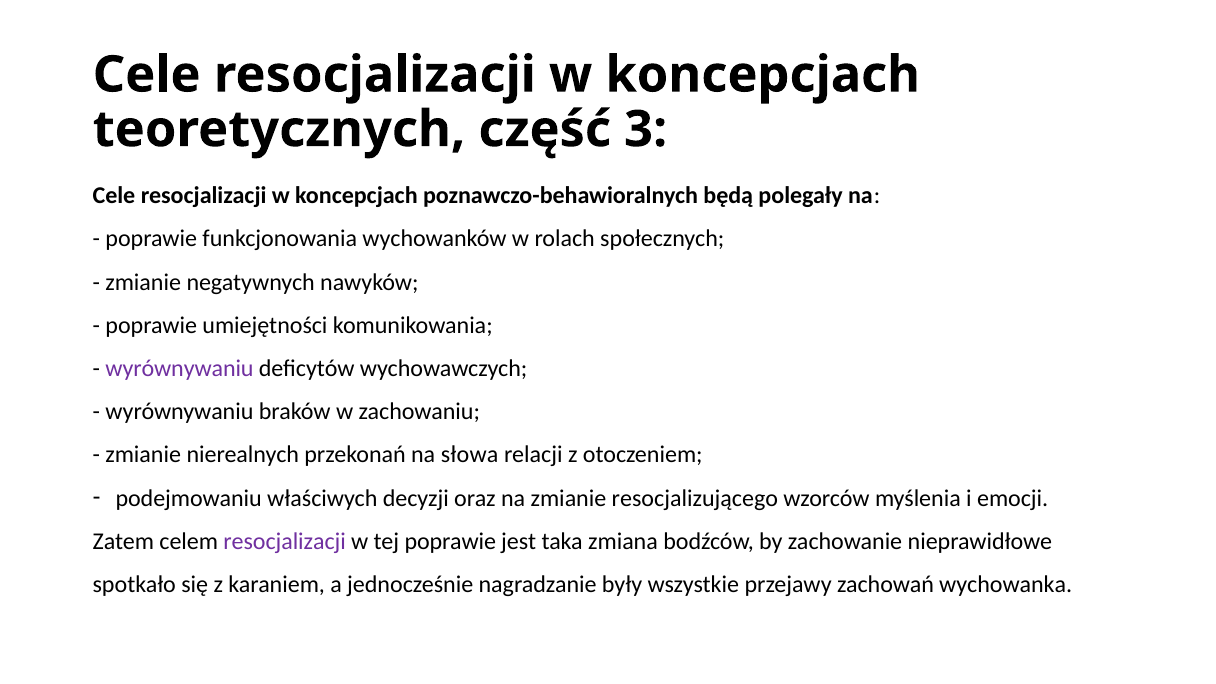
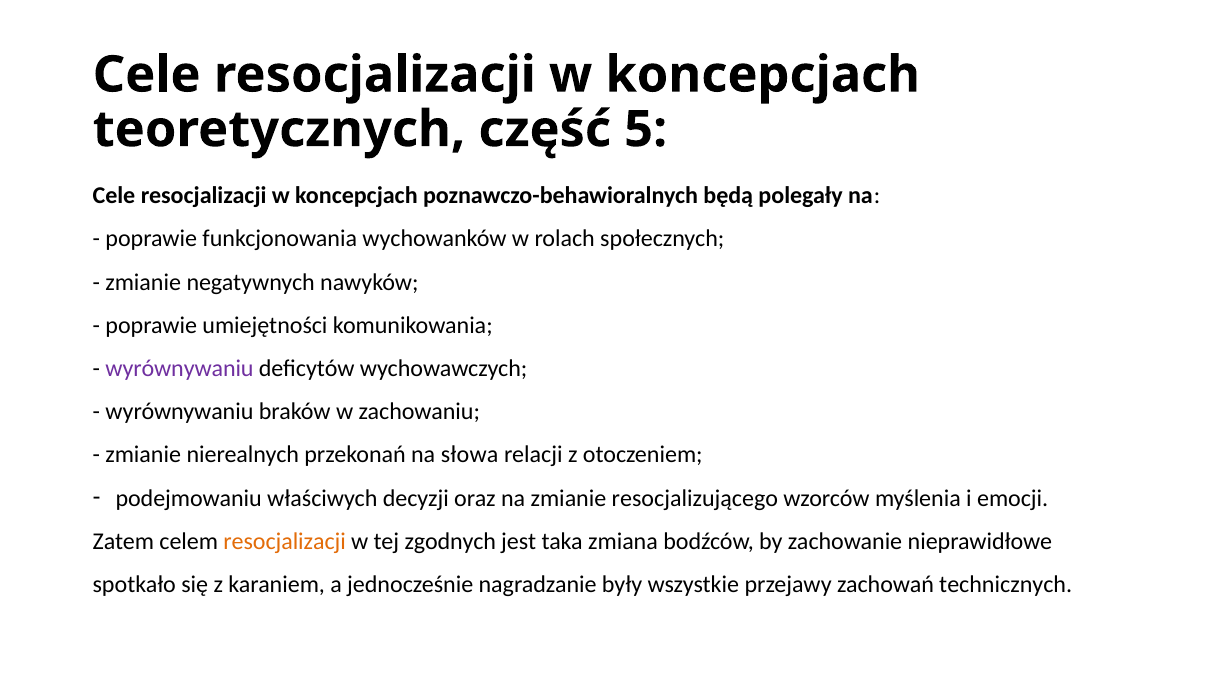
3: 3 -> 5
resocjalizacji at (285, 541) colour: purple -> orange
tej poprawie: poprawie -> zgodnych
wychowanka: wychowanka -> technicznych
